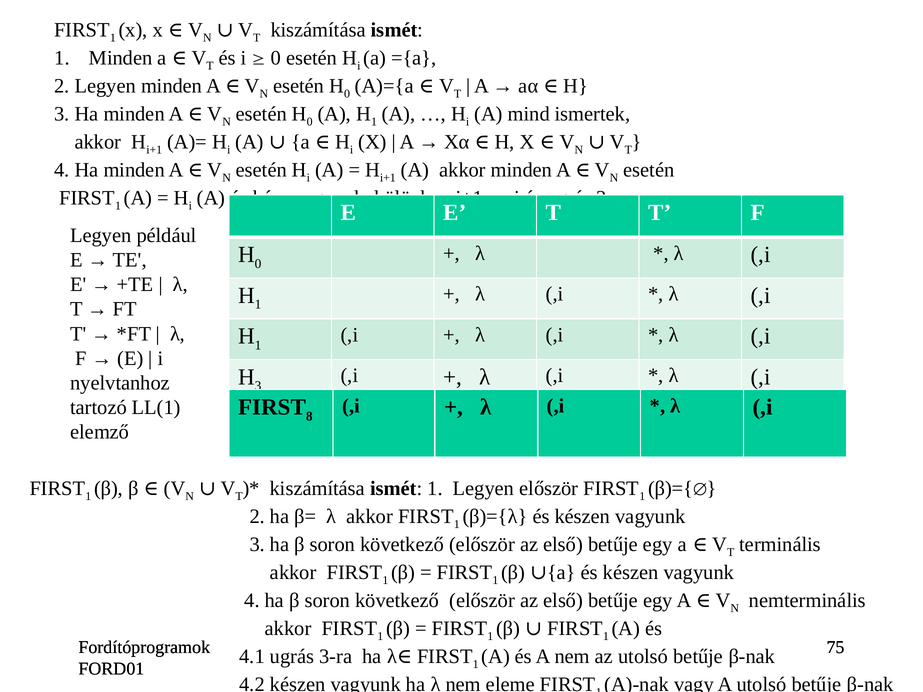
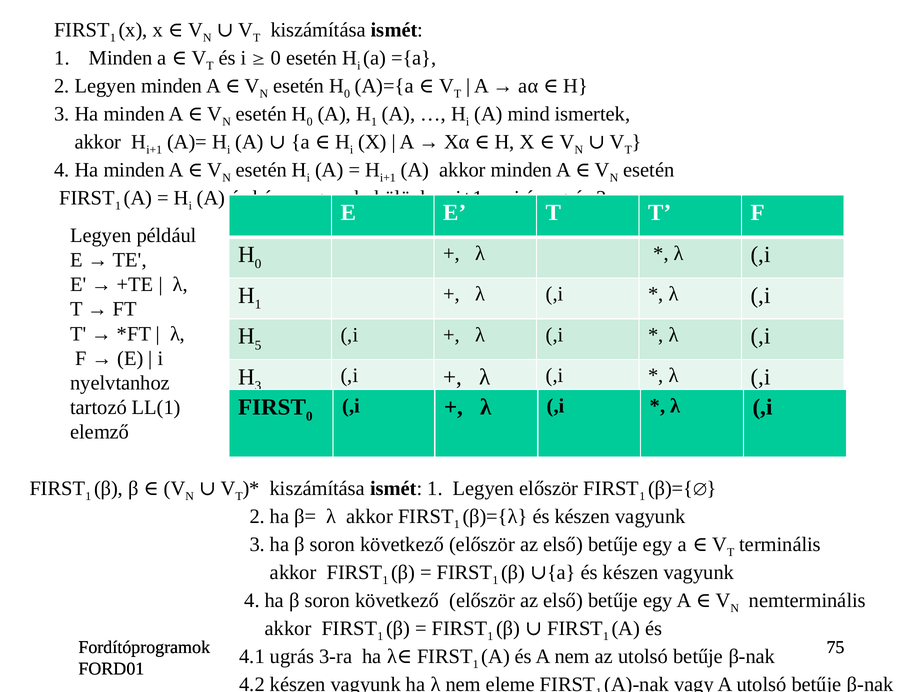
1 at (258, 345): 1 -> 5
8 at (309, 416): 8 -> 0
